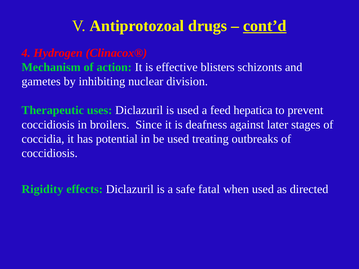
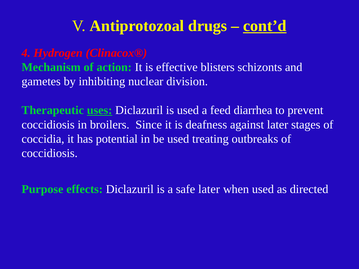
uses underline: none -> present
hepatica: hepatica -> diarrhea
Rigidity: Rigidity -> Purpose
safe fatal: fatal -> later
